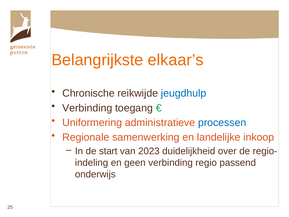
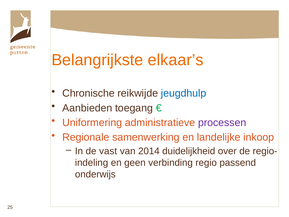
Verbinding at (87, 108): Verbinding -> Aanbieden
processen colour: blue -> purple
start: start -> vast
2023: 2023 -> 2014
